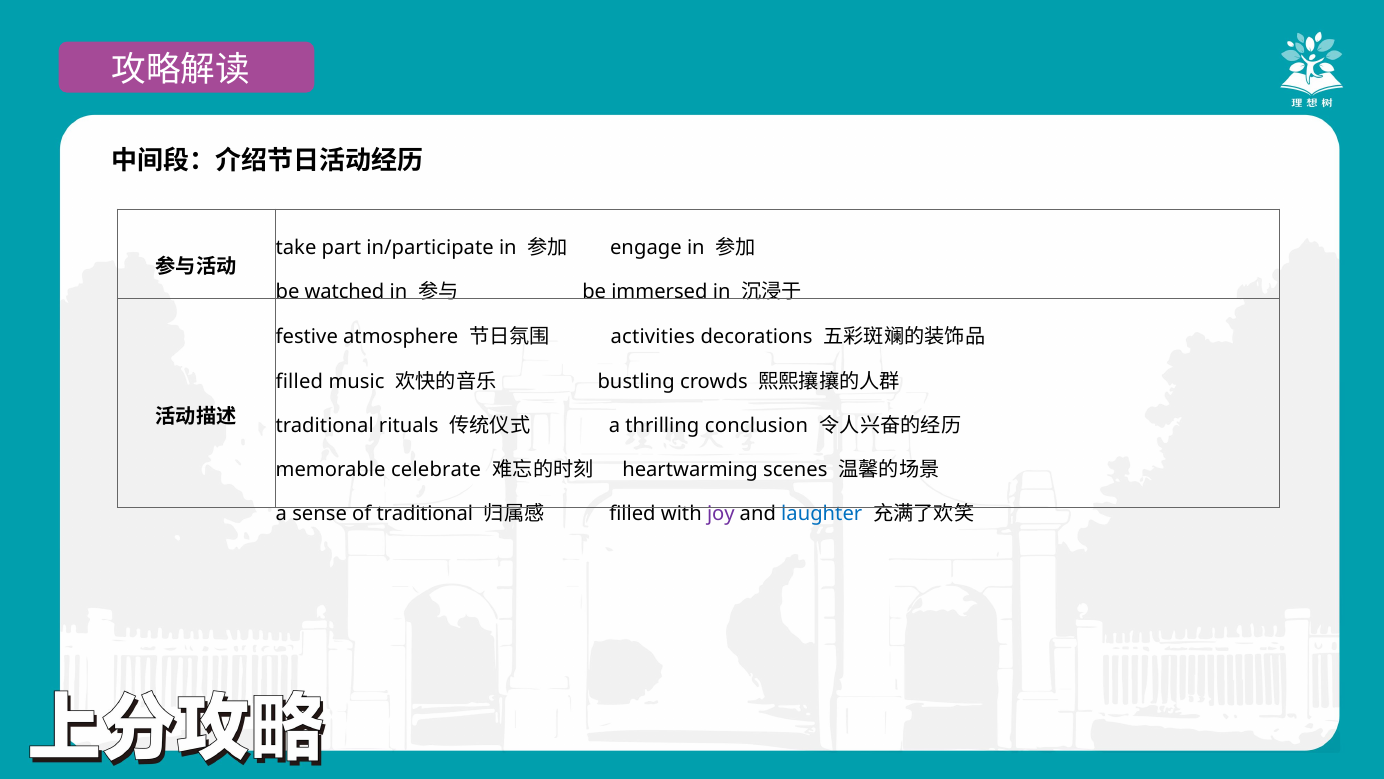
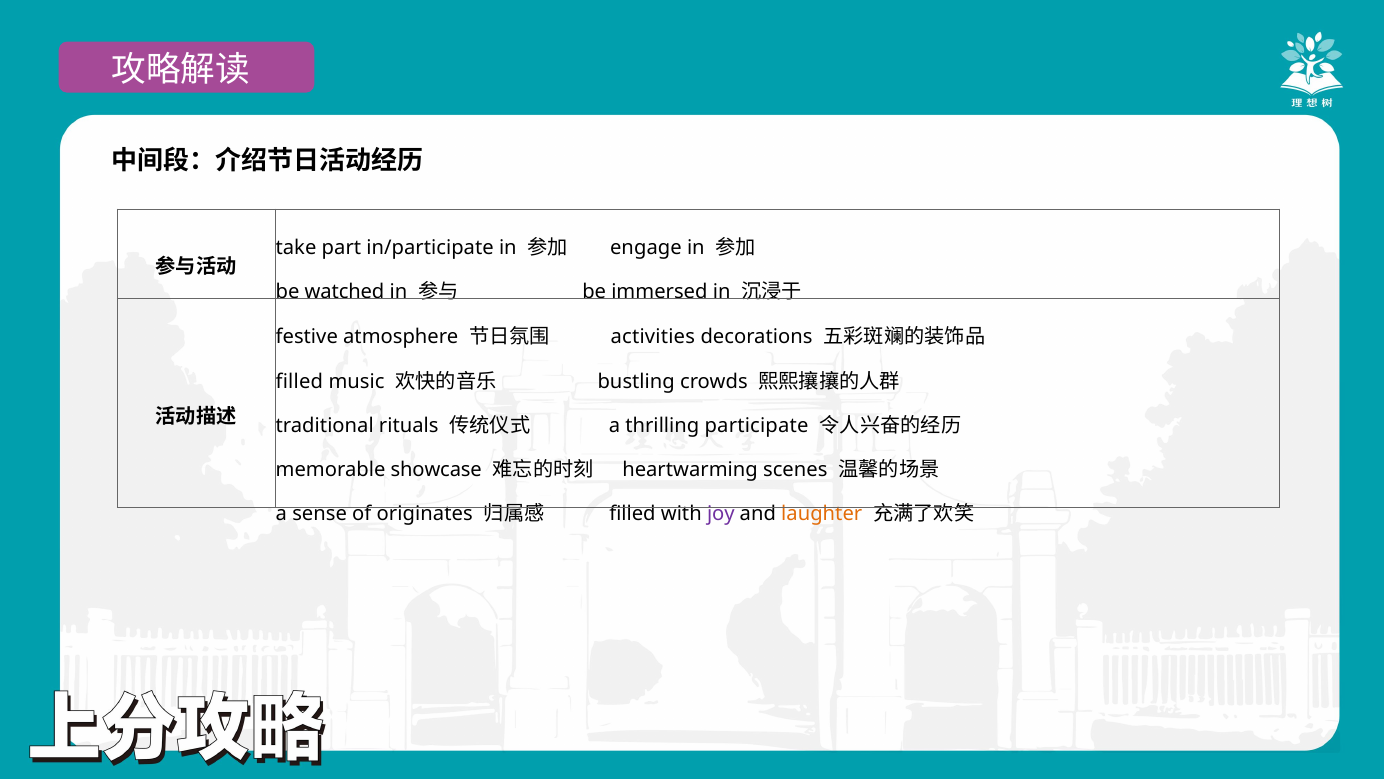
conclusion: conclusion -> participate
celebrate: celebrate -> showcase
of traditional: traditional -> originates
laughter colour: blue -> orange
